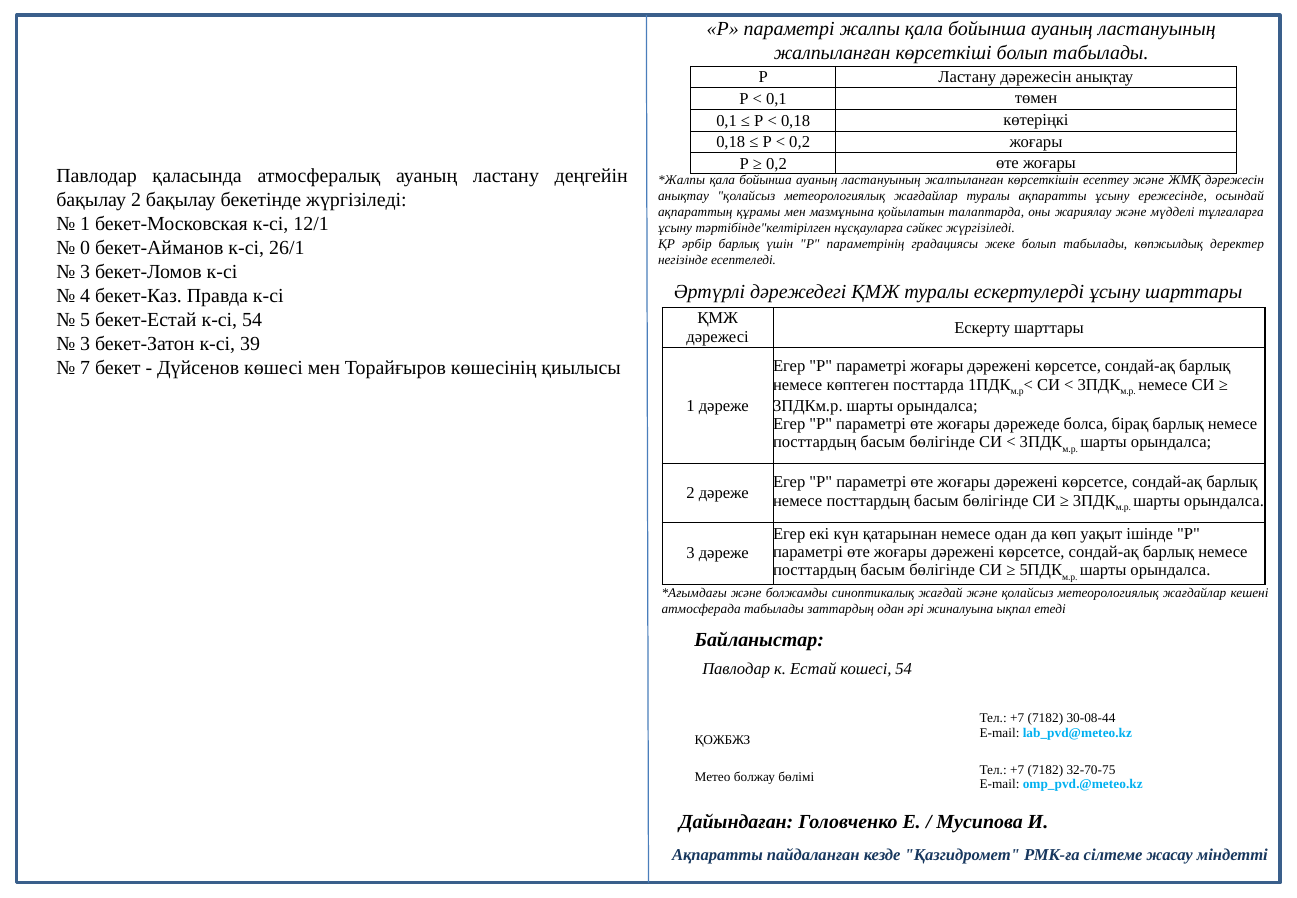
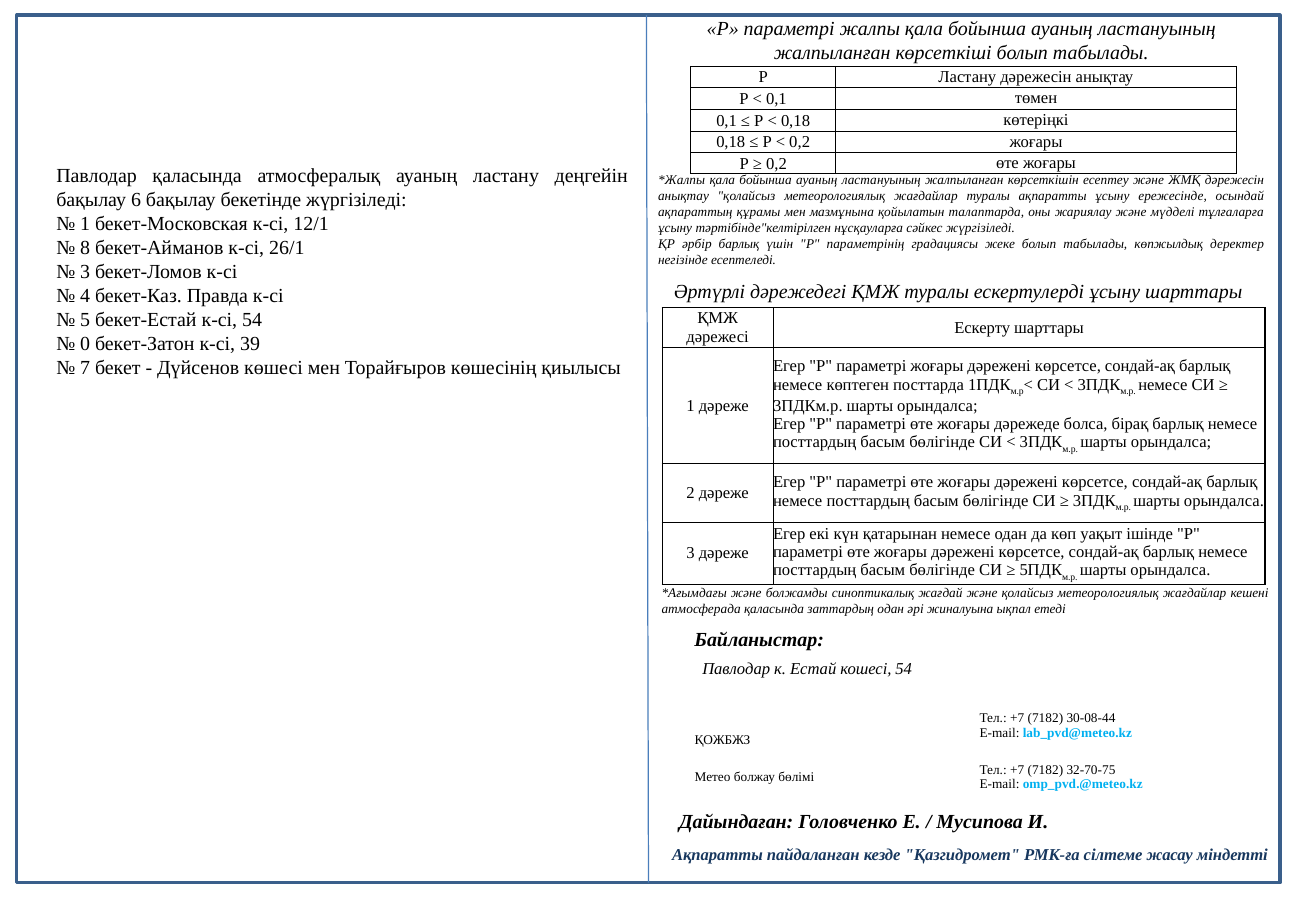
бақылау 2: 2 -> 6
0: 0 -> 8
3 at (85, 343): 3 -> 0
атмосферада табылады: табылады -> қаласында
